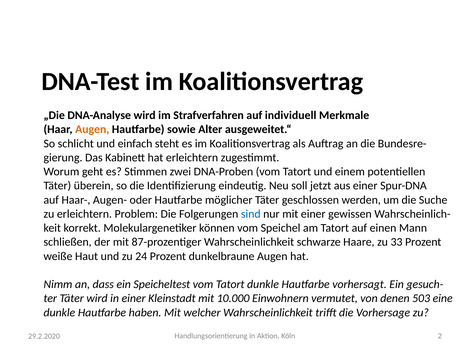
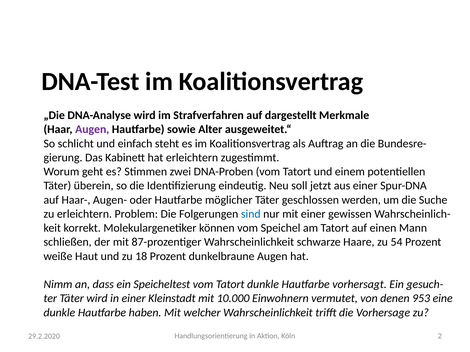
individuell: individuell -> dargestellt
Augen at (92, 130) colour: orange -> purple
33: 33 -> 54
24: 24 -> 18
503: 503 -> 953
